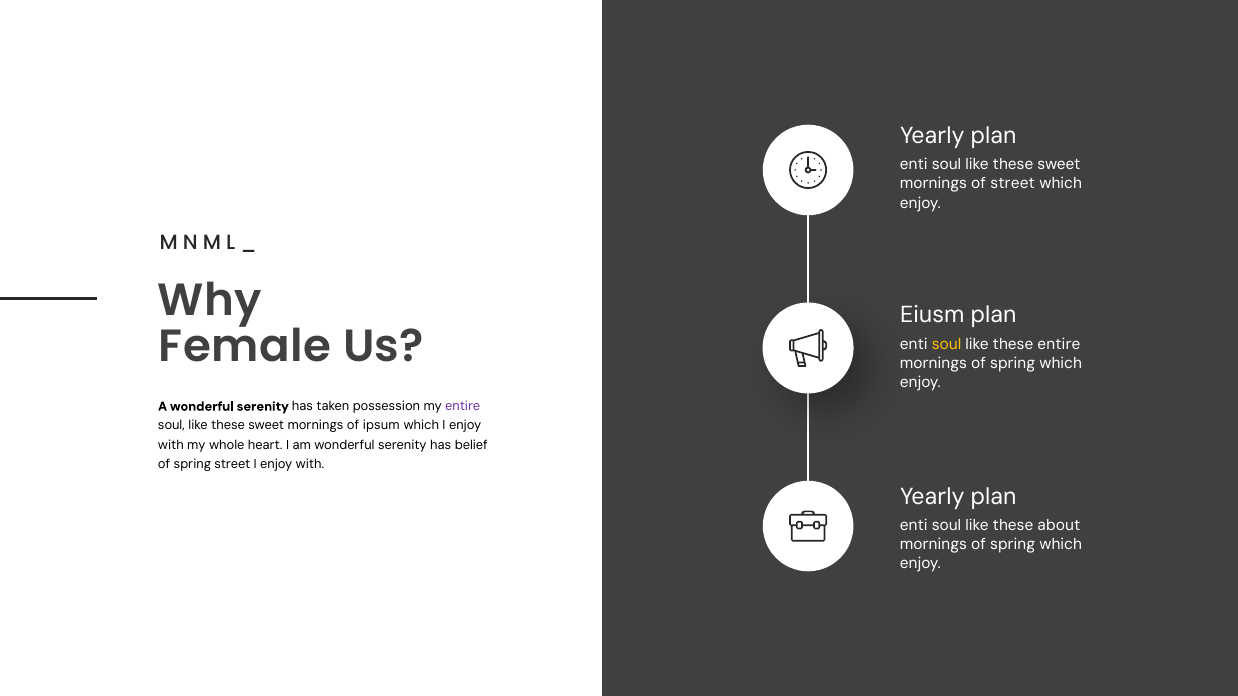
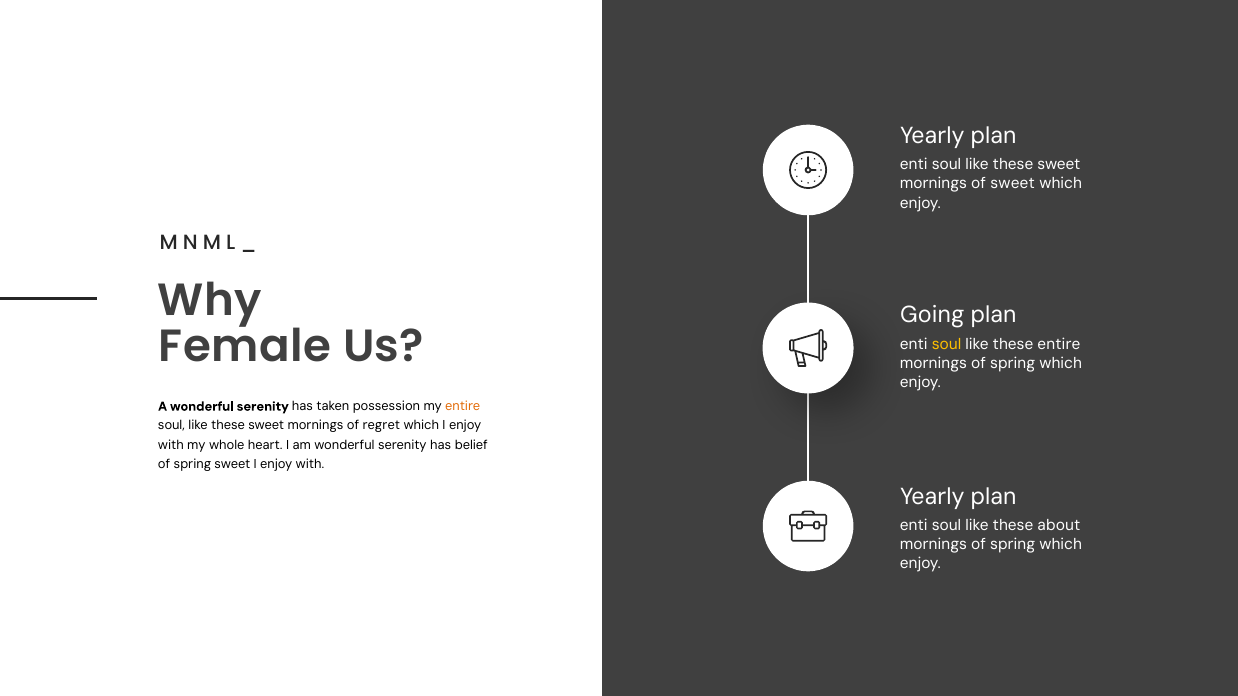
of street: street -> sweet
Eiusm: Eiusm -> Going
entire at (463, 407) colour: purple -> orange
ipsum: ipsum -> regret
spring street: street -> sweet
